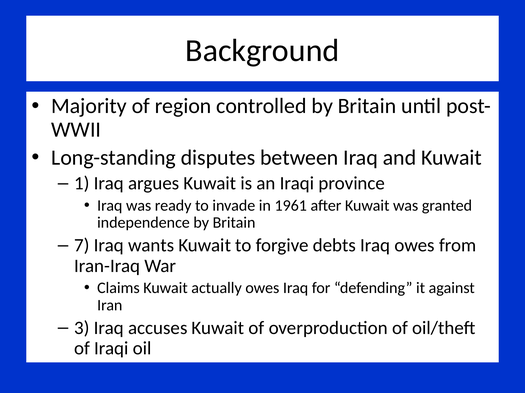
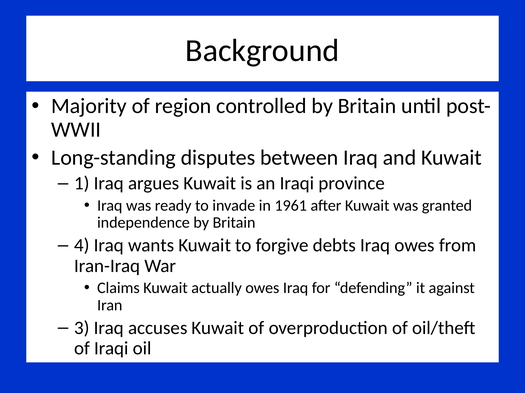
7: 7 -> 4
